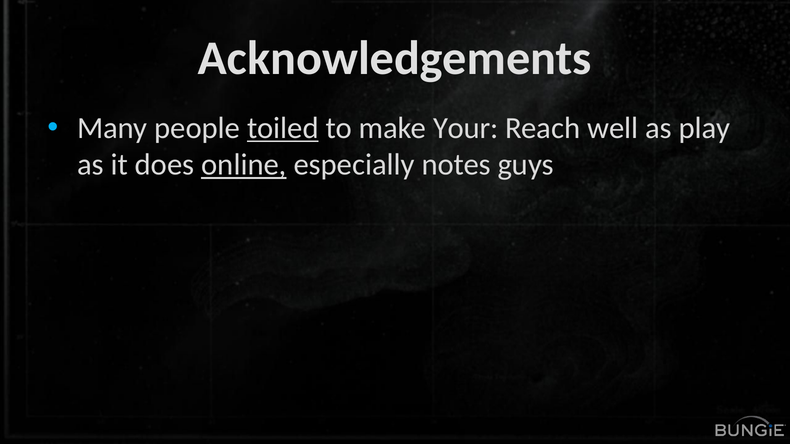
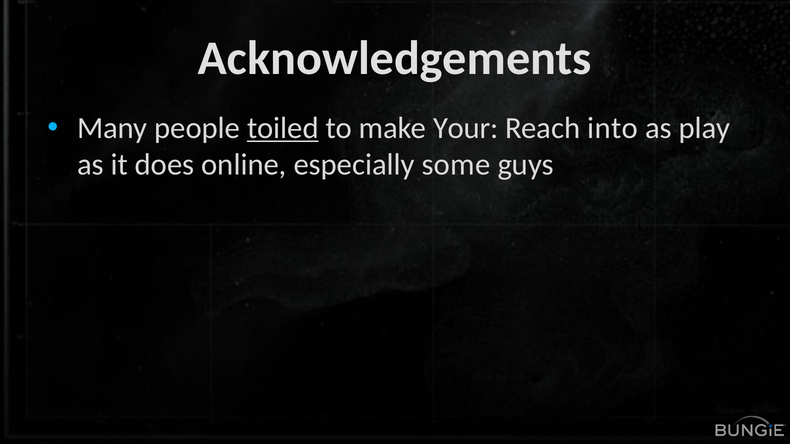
well: well -> into
online underline: present -> none
notes: notes -> some
